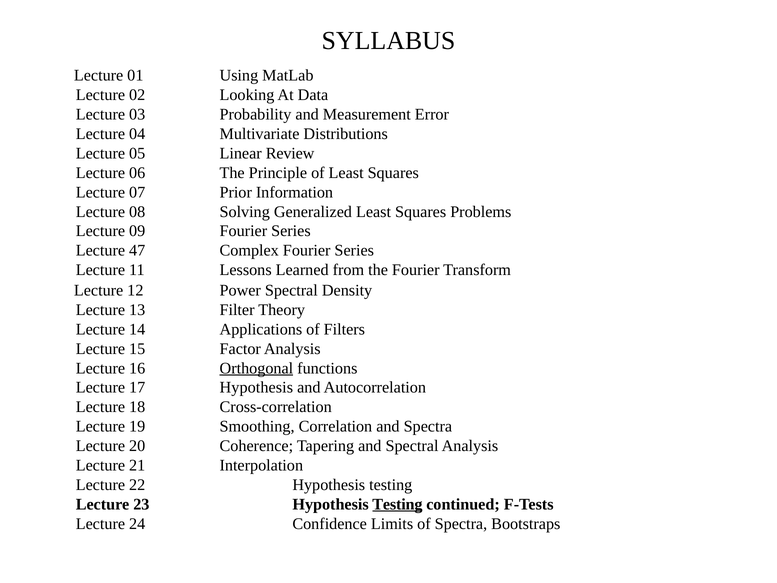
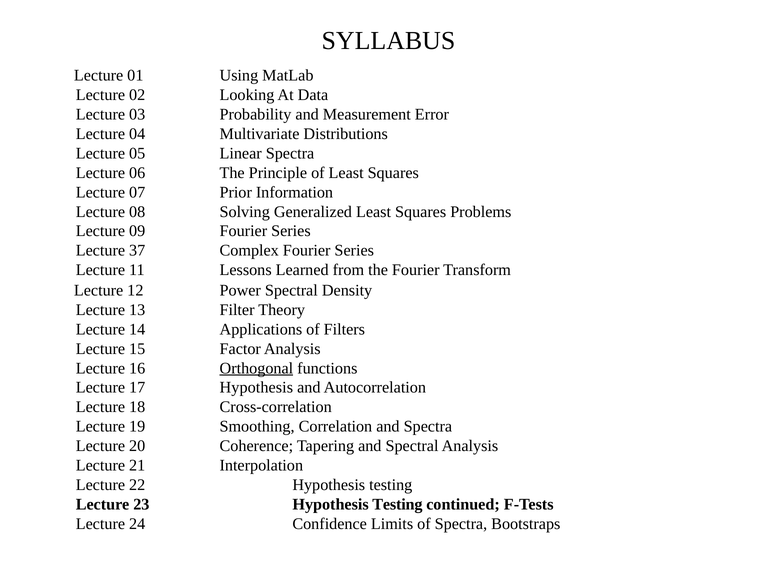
Linear Review: Review -> Spectra
47: 47 -> 37
Testing at (397, 504) underline: present -> none
